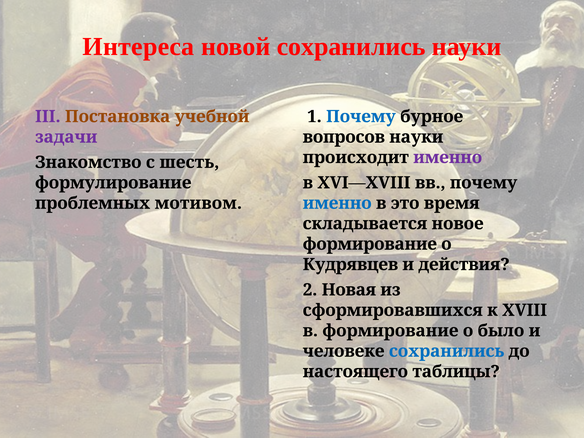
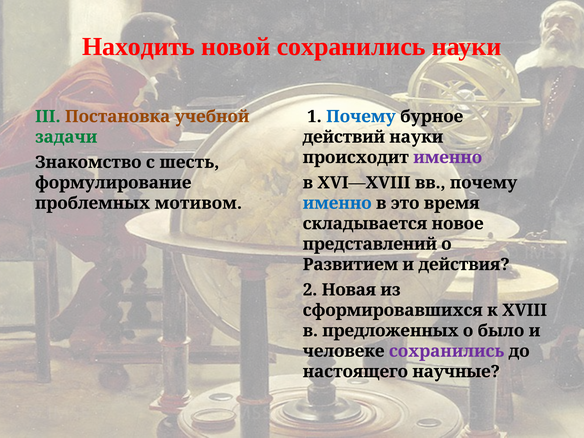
Интереса: Интереса -> Находить
III colour: purple -> green
задачи colour: purple -> green
вопросов: вопросов -> действий
формирование at (370, 244): формирование -> представлений
Кудрявцев: Кудрявцев -> Развитием
в формирование: формирование -> предложенных
сохранились at (447, 351) colour: blue -> purple
таблицы: таблицы -> научные
